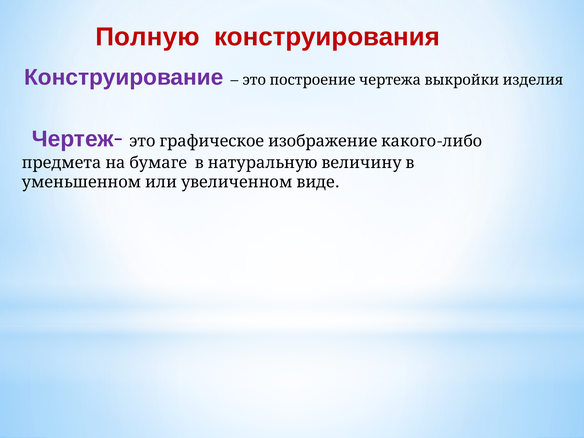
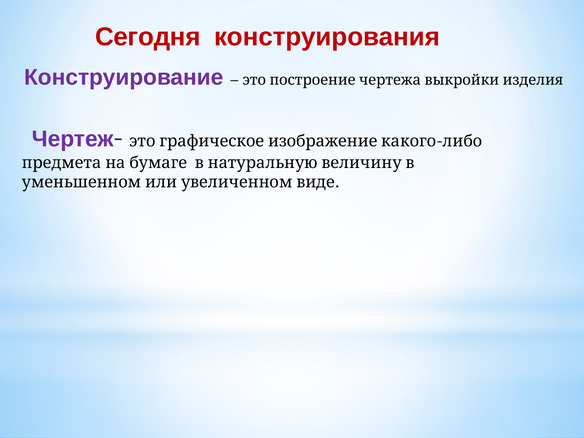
Полную: Полную -> Сегодня
